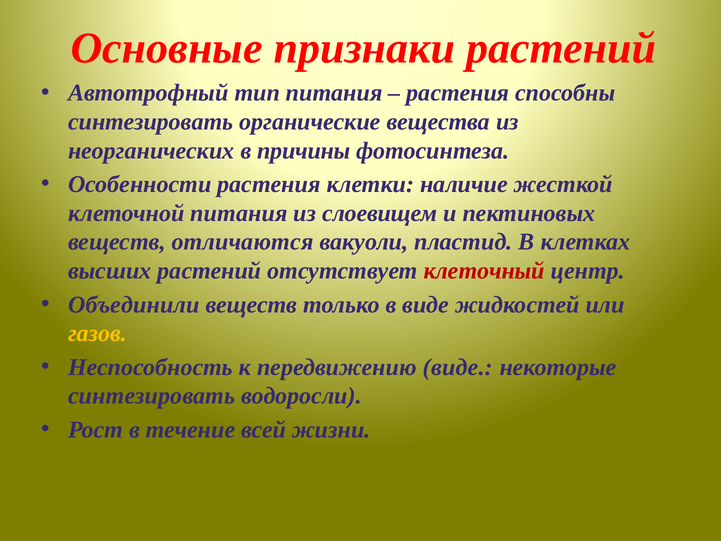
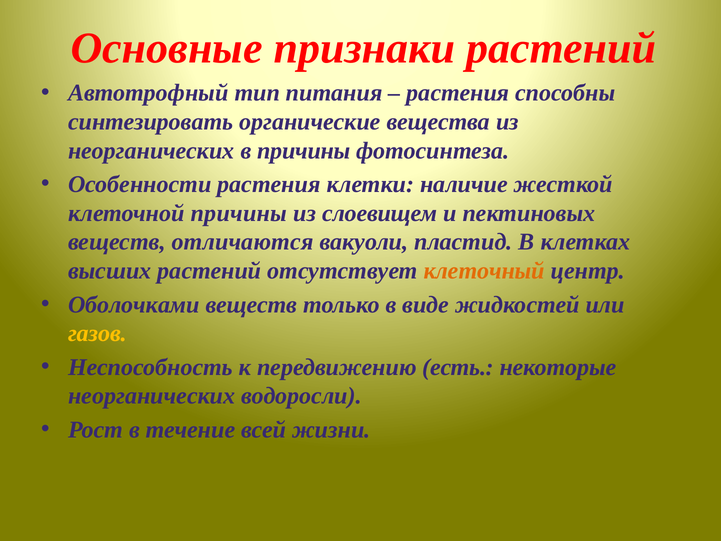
клеточной питания: питания -> причины
клеточный colour: red -> orange
Объединили: Объединили -> Оболочками
передвижению виде: виде -> есть
синтезировать at (152, 396): синтезировать -> неорганических
